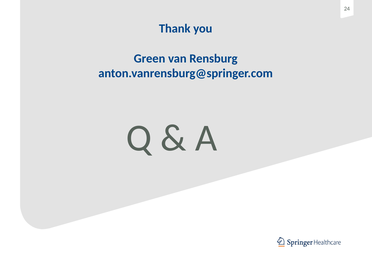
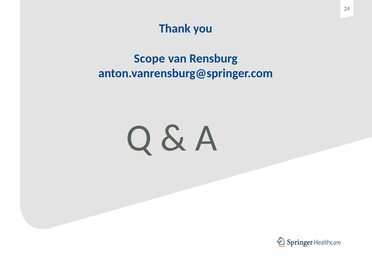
Green: Green -> Scope
